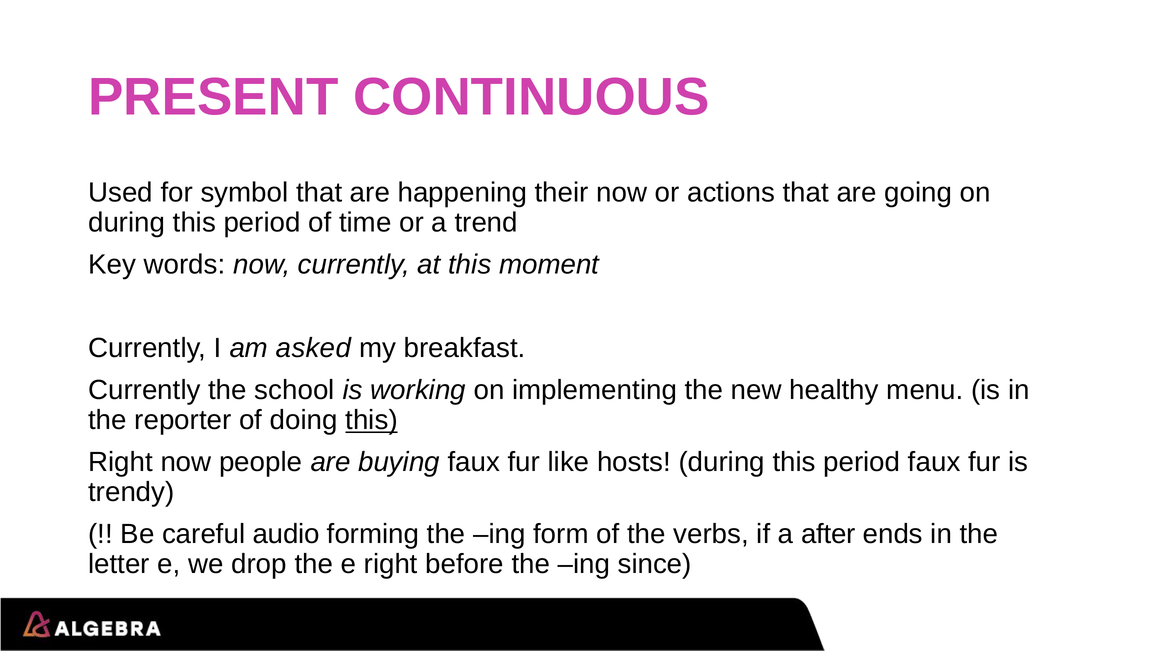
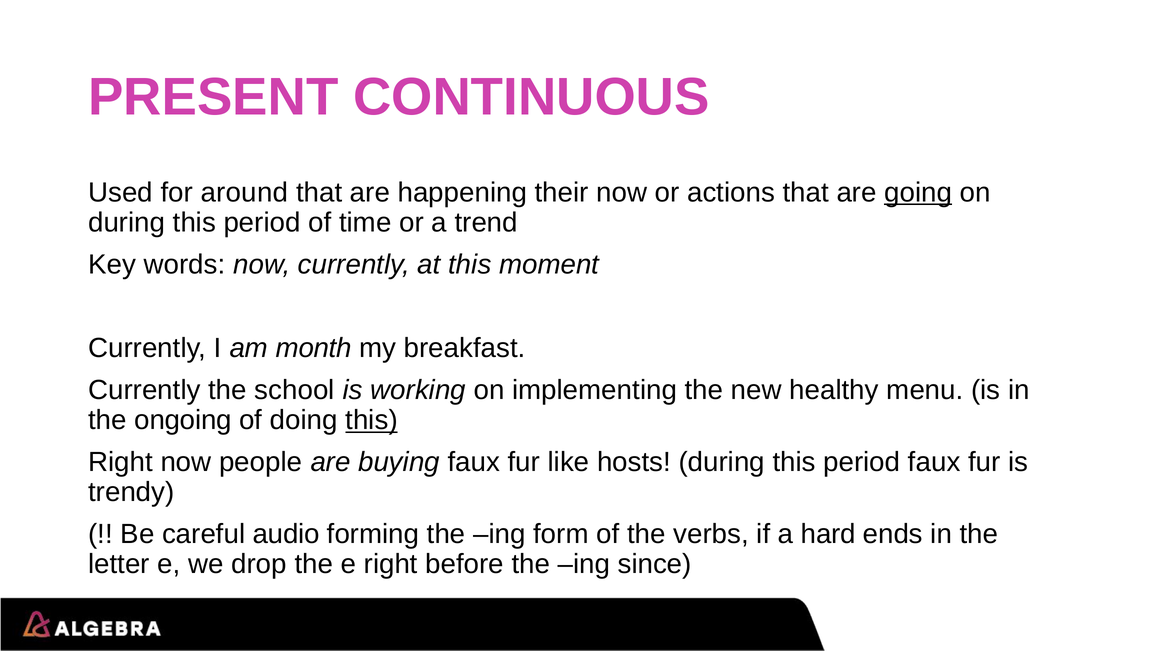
symbol: symbol -> around
going underline: none -> present
asked: asked -> month
reporter: reporter -> ongoing
after: after -> hard
